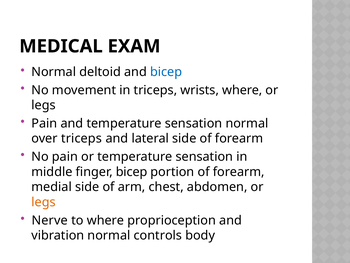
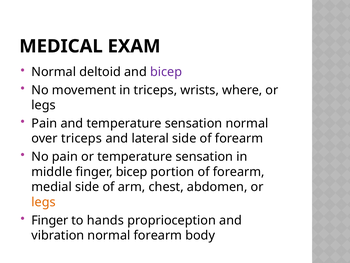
bicep at (166, 72) colour: blue -> purple
Nerve at (50, 220): Nerve -> Finger
to where: where -> hands
normal controls: controls -> forearm
